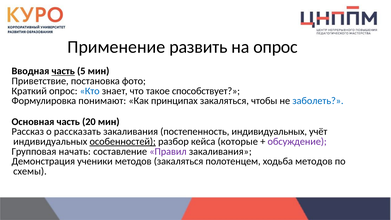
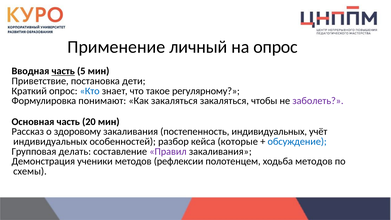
развить: развить -> личный
фото: фото -> дети
способствует: способствует -> регулярному
Как принципах: принципах -> закаляться
заболеть colour: blue -> purple
рассказать: рассказать -> здоровому
особенностей underline: present -> none
обсуждение colour: purple -> blue
начать: начать -> делать
методов закаляться: закаляться -> рефлексии
